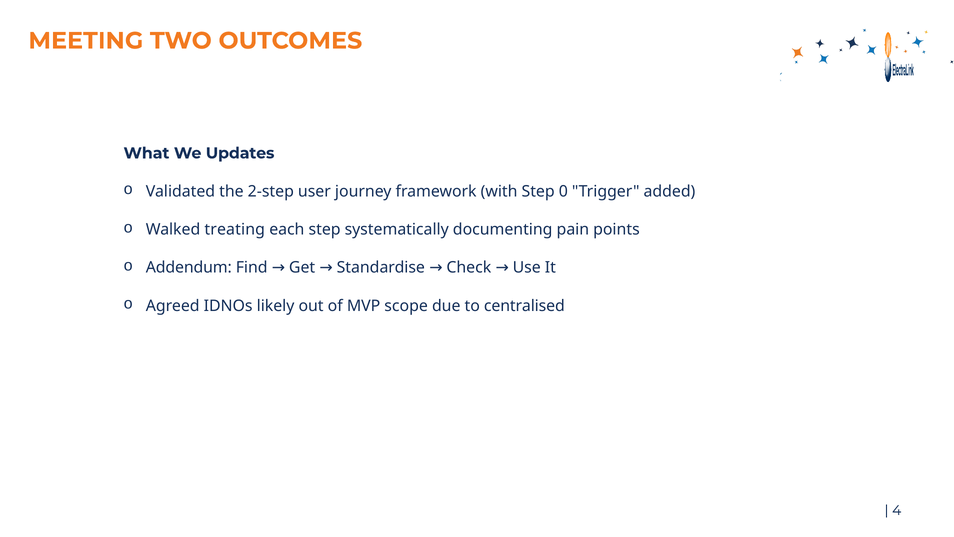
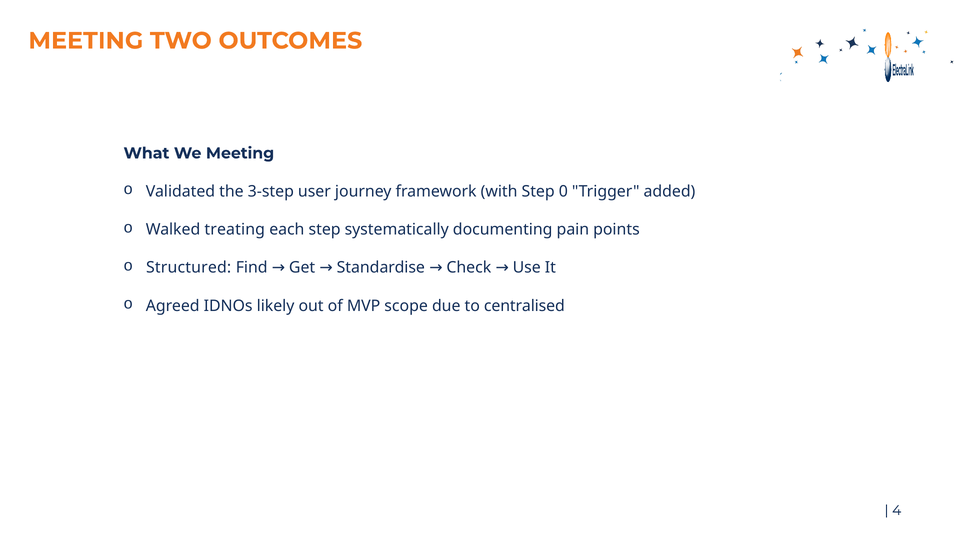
We Updates: Updates -> Meeting
2-step: 2-step -> 3-step
Addendum: Addendum -> Structured
